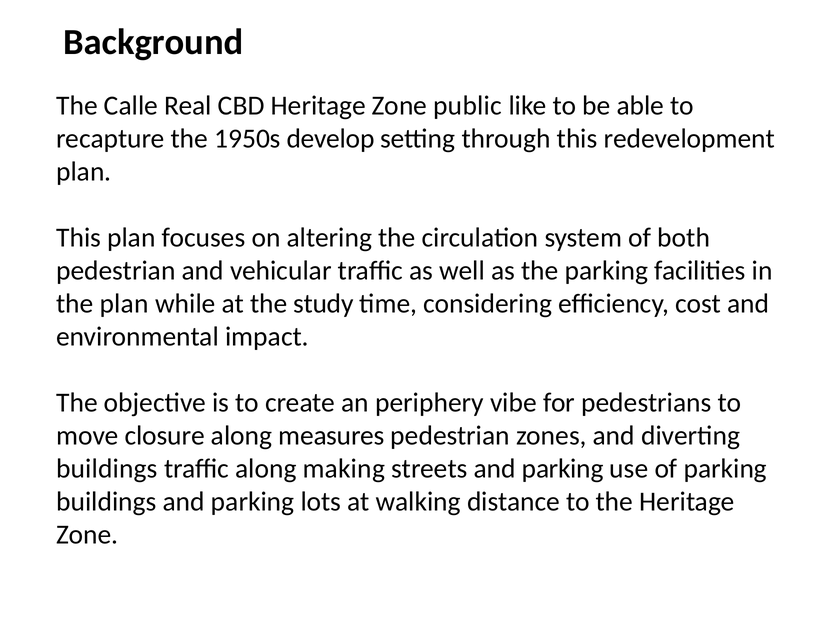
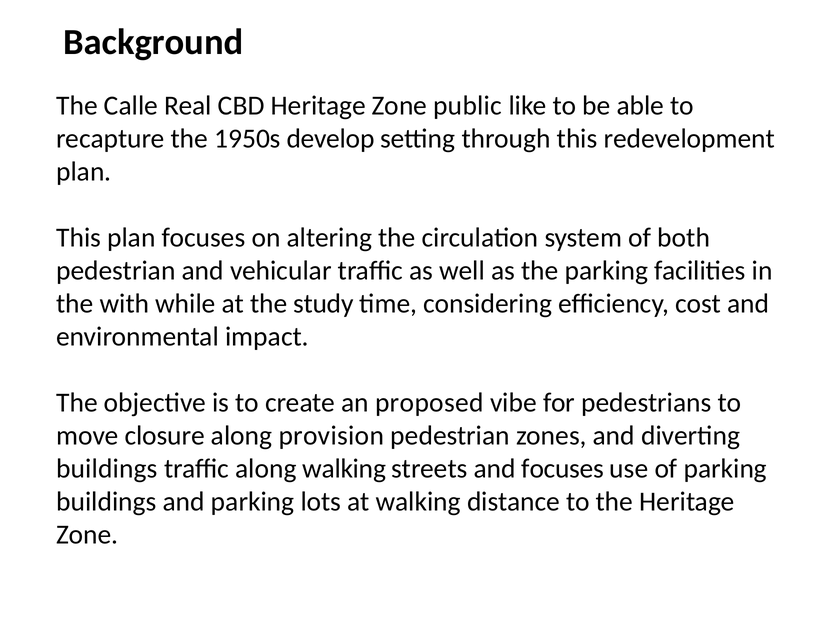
the plan: plan -> with
periphery: periphery -> proposed
measures: measures -> provision
along making: making -> walking
streets and parking: parking -> focuses
